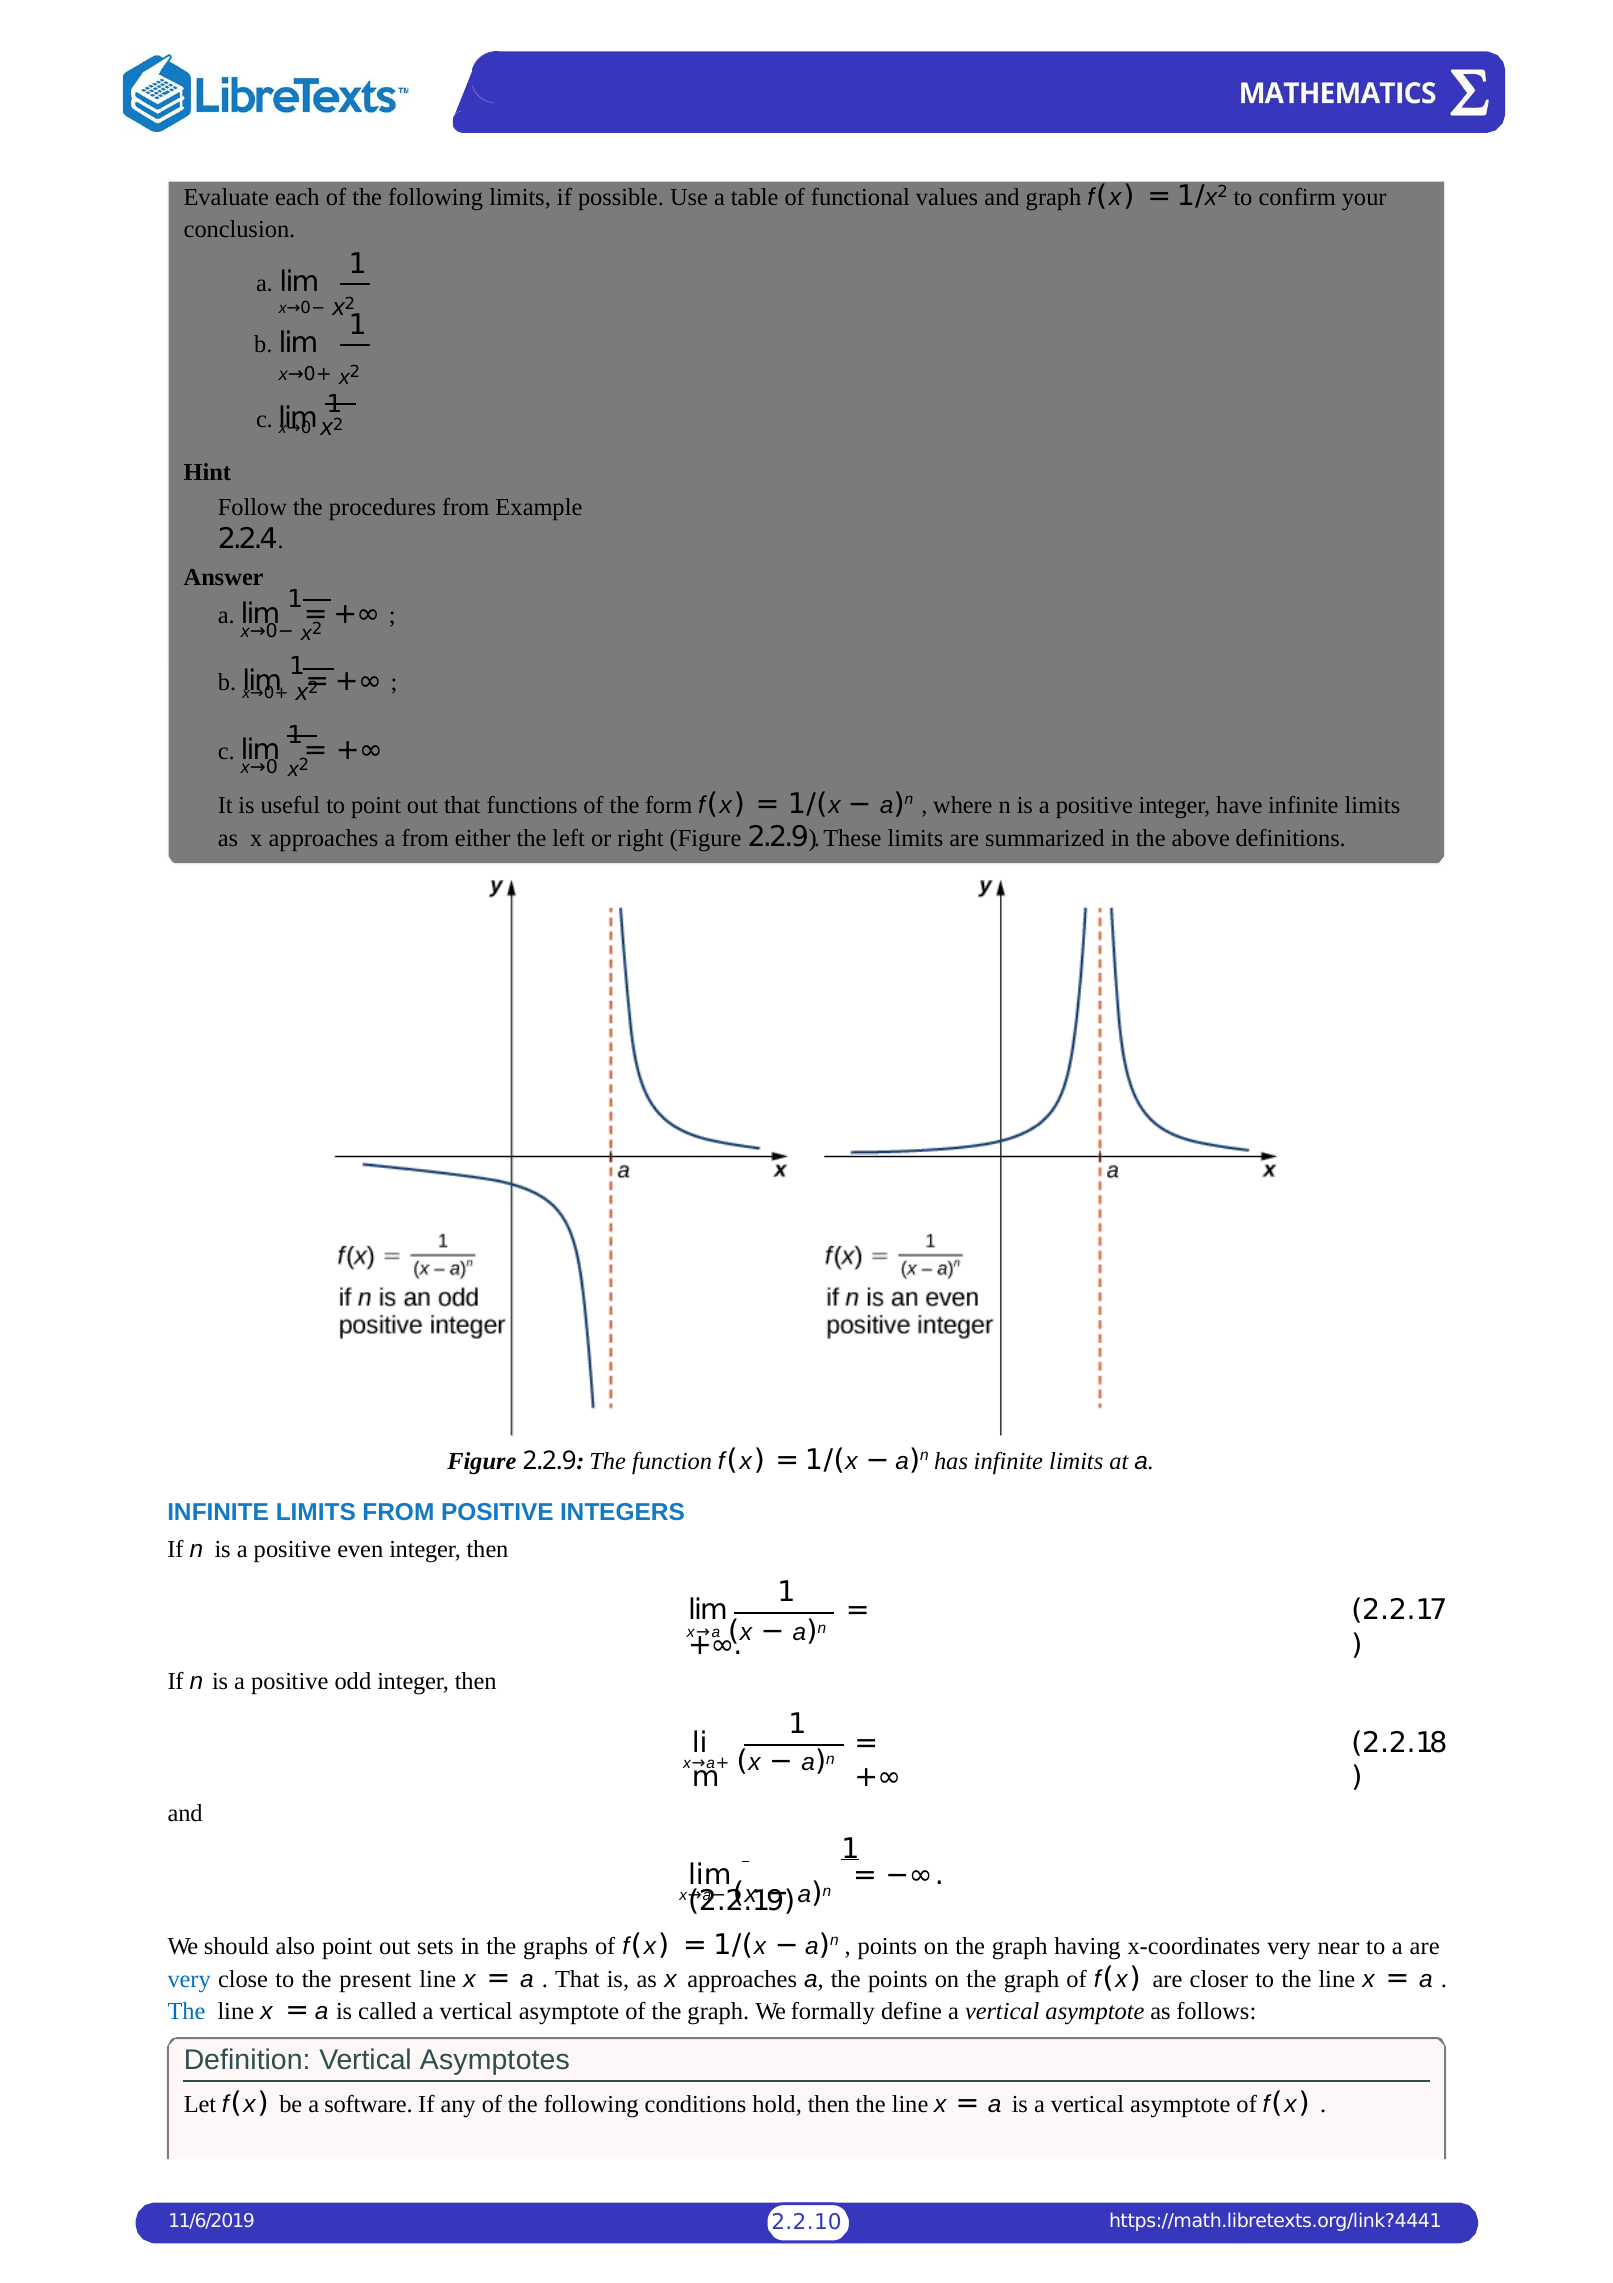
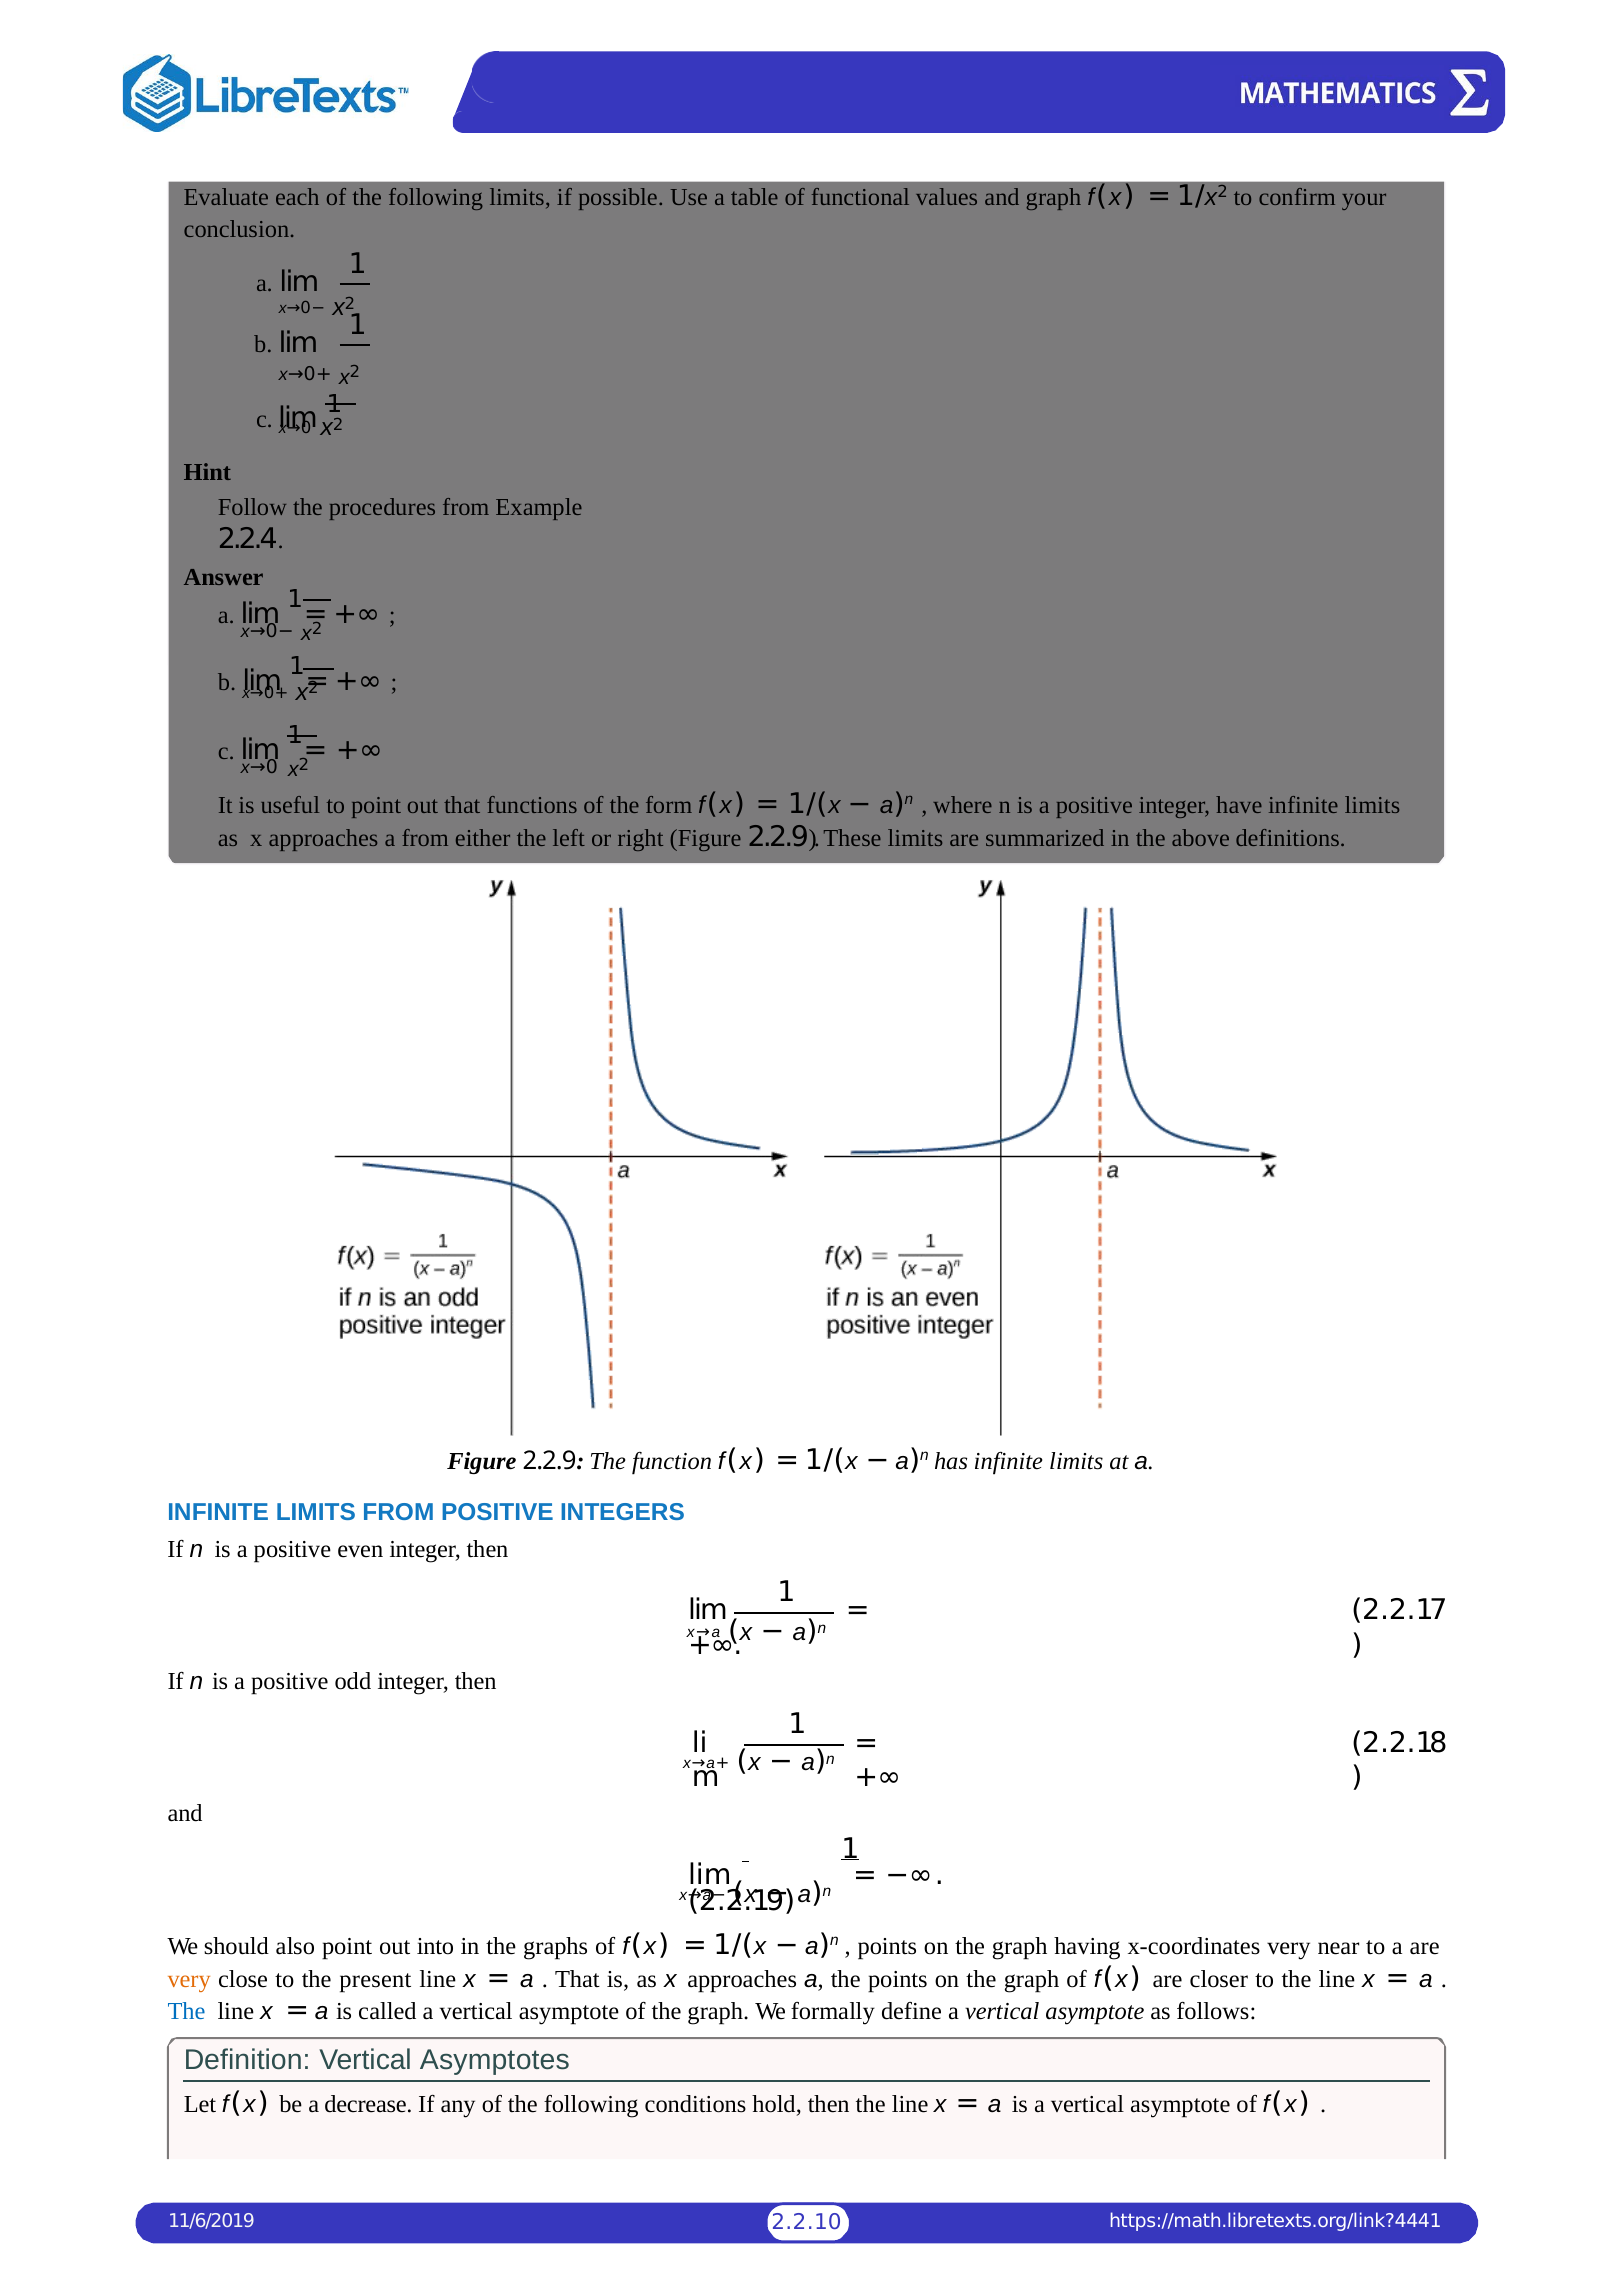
sets: sets -> into
very at (189, 1979) colour: blue -> orange
software: software -> decrease
